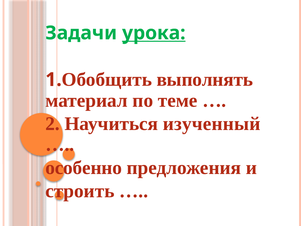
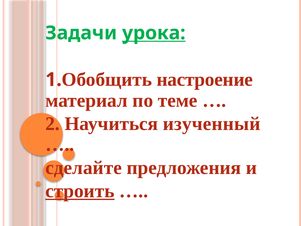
выполнять: выполнять -> настроение
особенно: особенно -> сделайте
строить underline: none -> present
